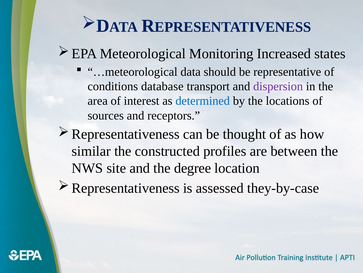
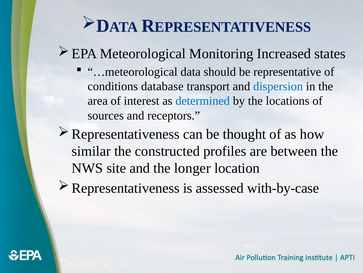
dispersion colour: purple -> blue
degree: degree -> longer
they-by-case: they-by-case -> with-by-case
